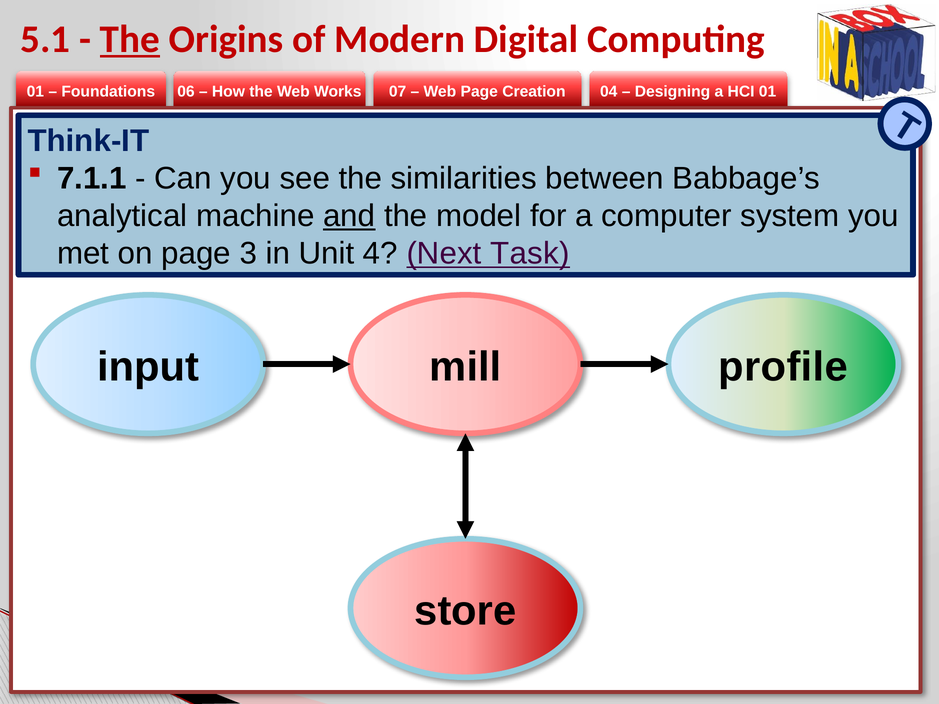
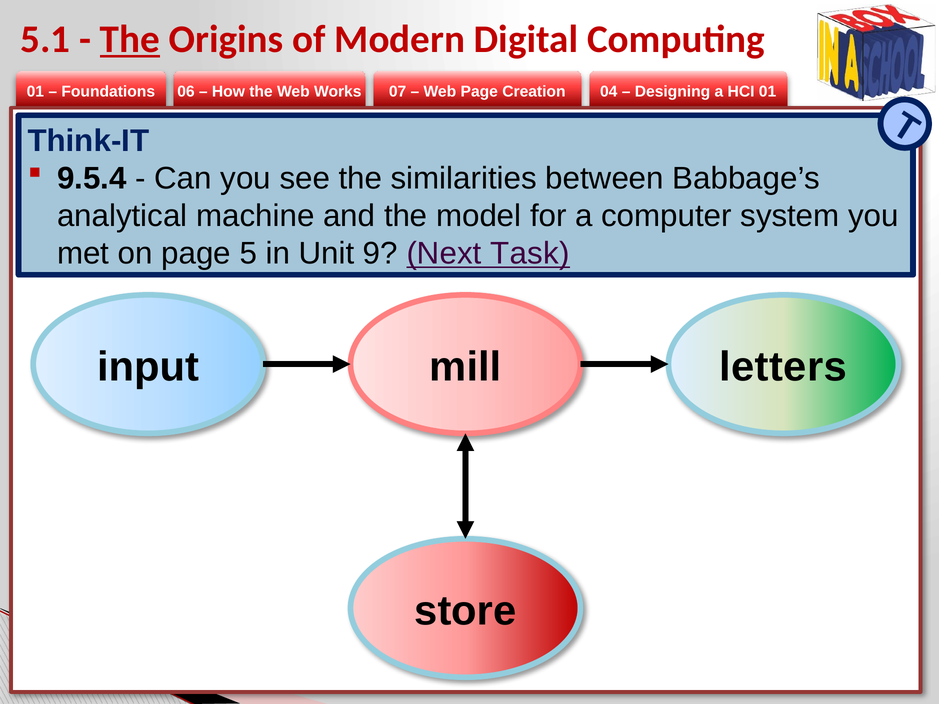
7.1.1: 7.1.1 -> 9.5.4
and underline: present -> none
3: 3 -> 5
4: 4 -> 9
profile: profile -> letters
